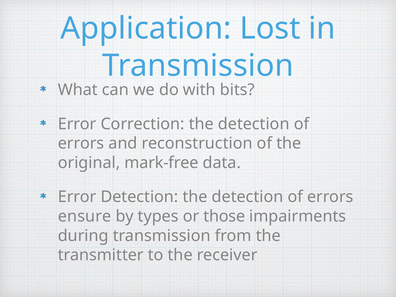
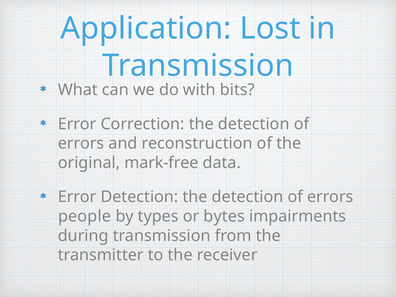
ensure: ensure -> people
those: those -> bytes
